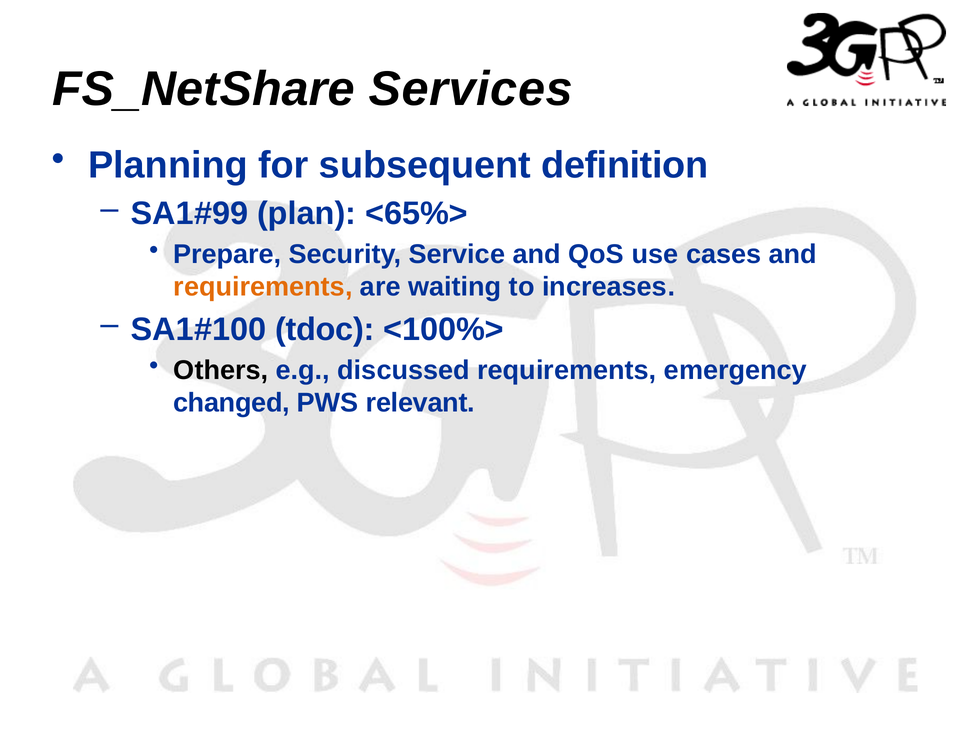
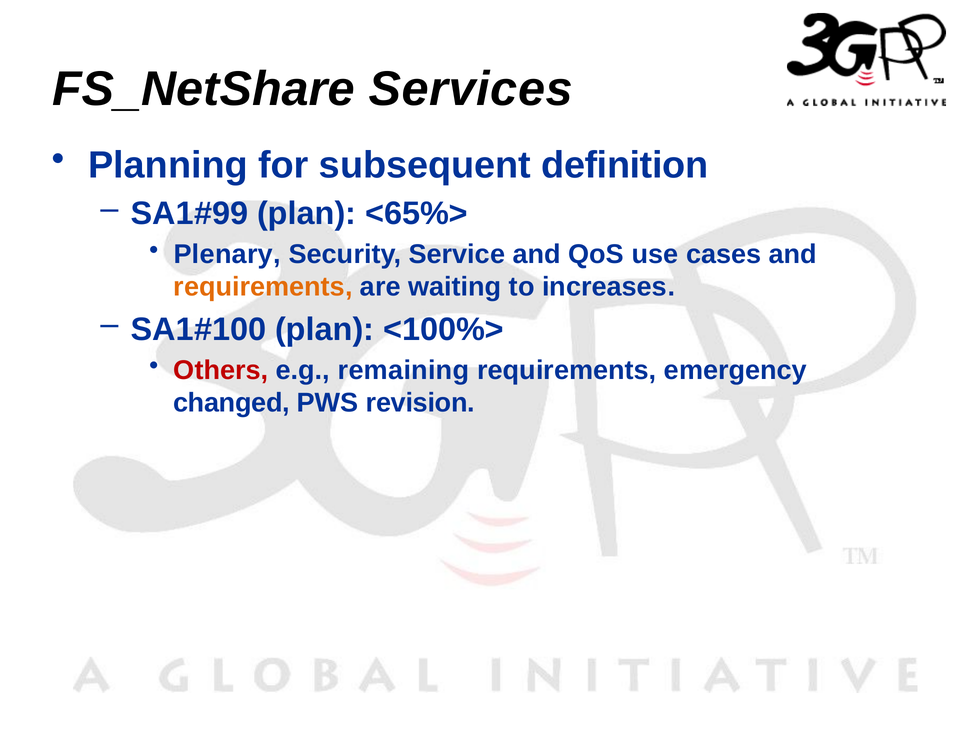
Prepare: Prepare -> Plenary
tdoc at (325, 329): tdoc -> plan
Others colour: black -> red
discussed: discussed -> remaining
relevant: relevant -> revision
